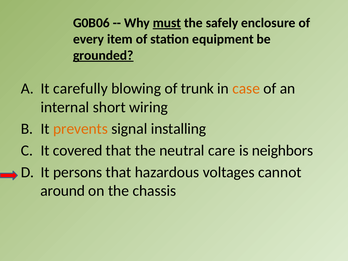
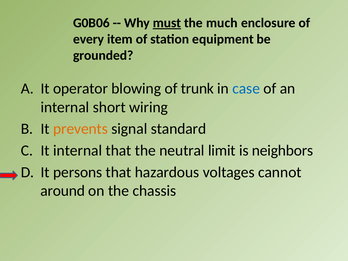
safely: safely -> much
grounded underline: present -> none
carefully: carefully -> operator
case colour: orange -> blue
installing: installing -> standard
It covered: covered -> internal
care: care -> limit
